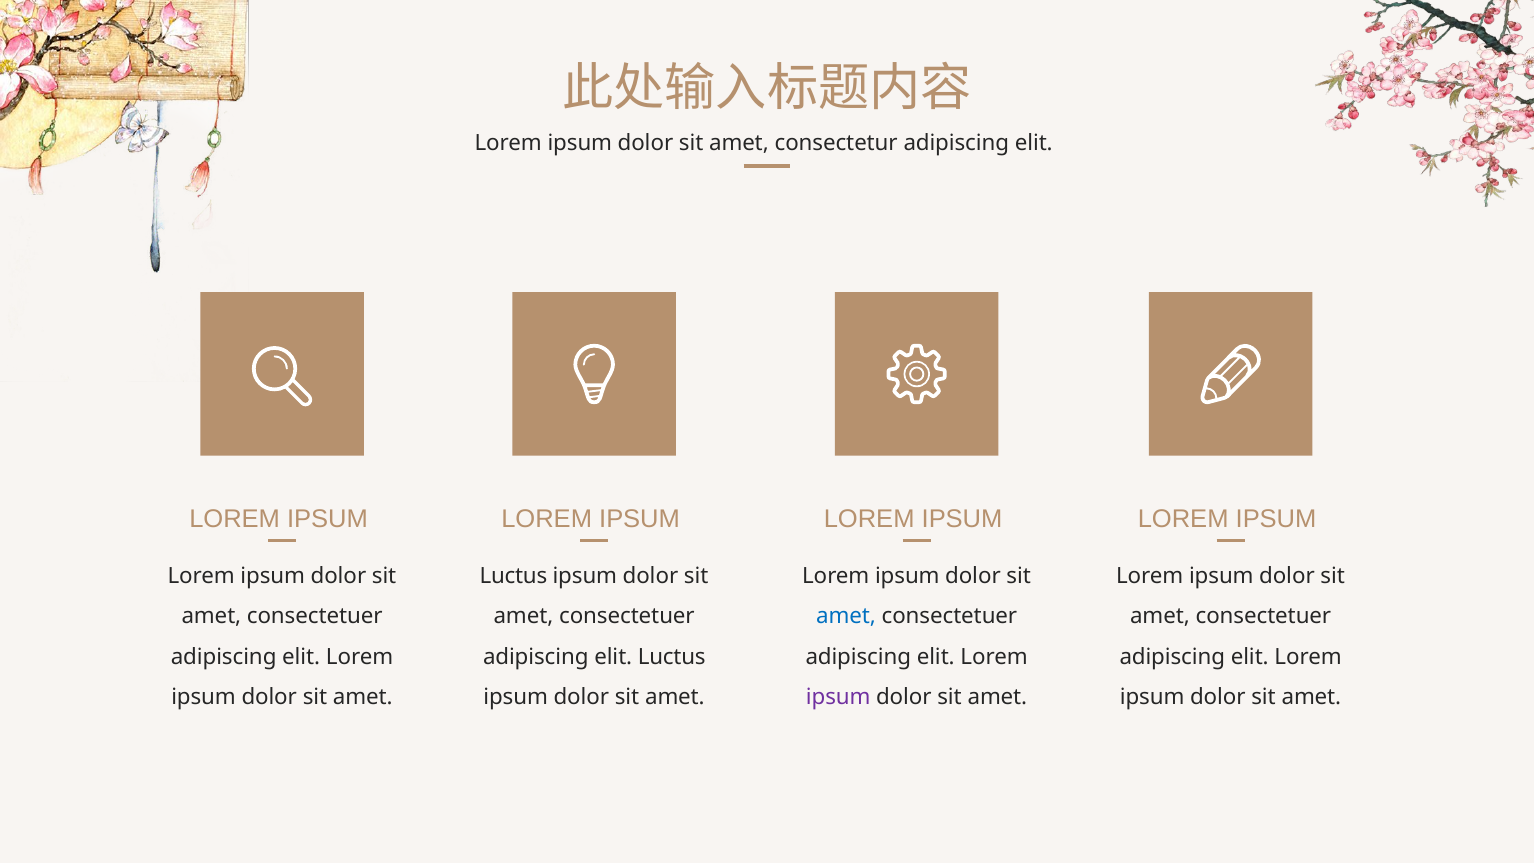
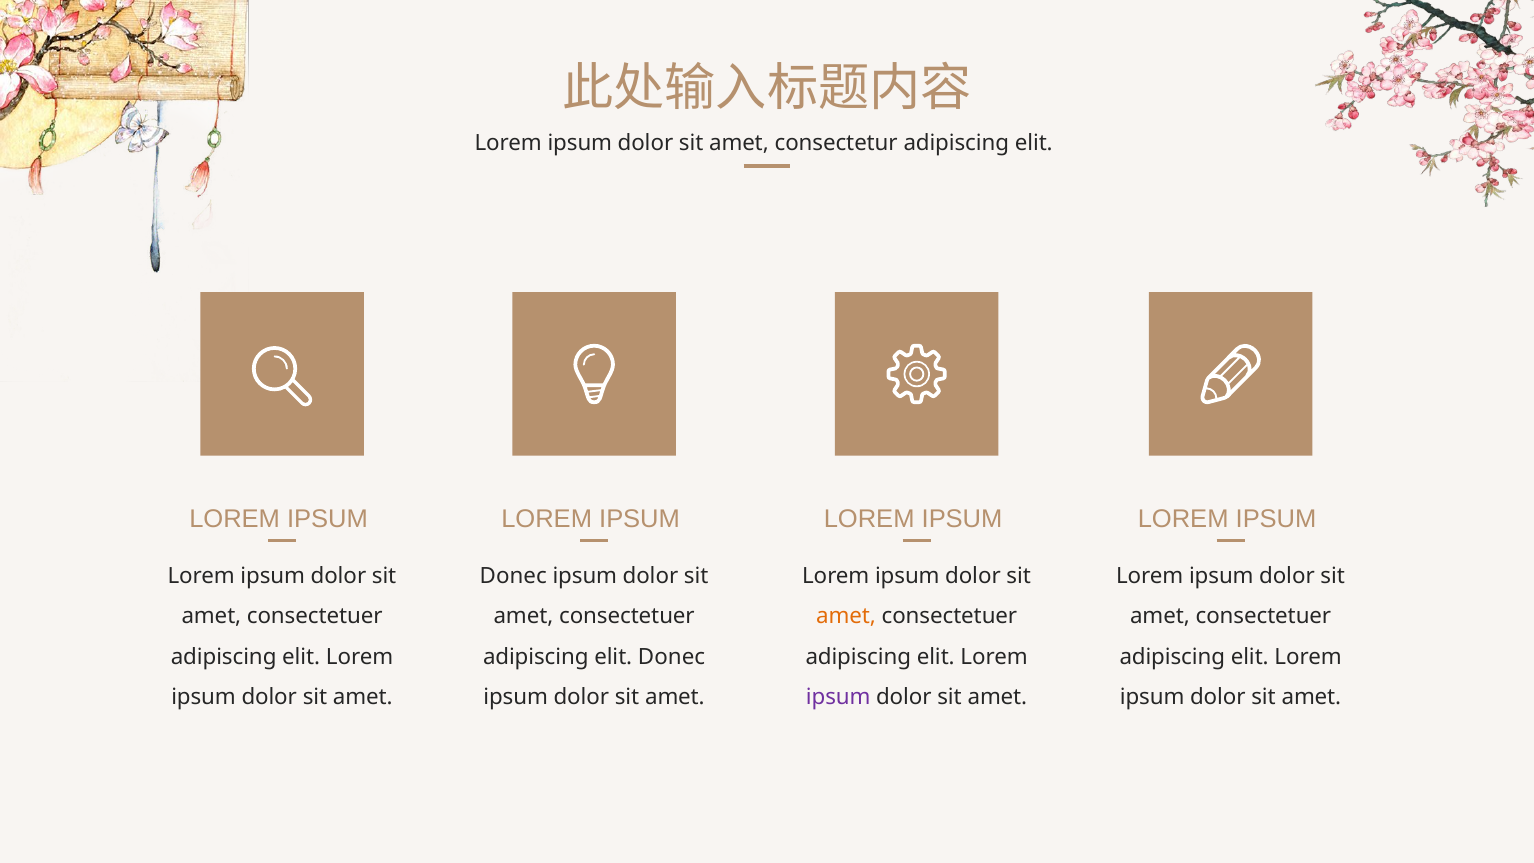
Luctus at (513, 576): Luctus -> Donec
amet at (846, 617) colour: blue -> orange
elit Luctus: Luctus -> Donec
